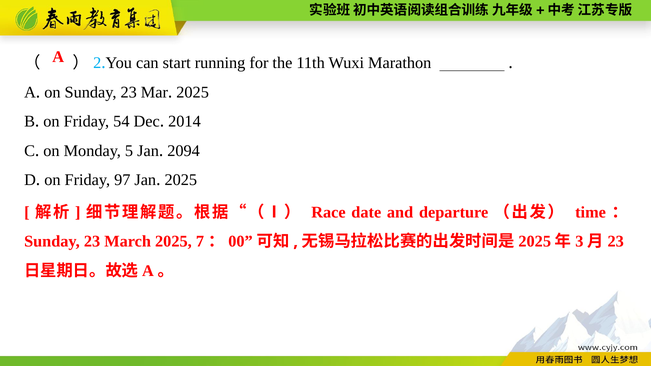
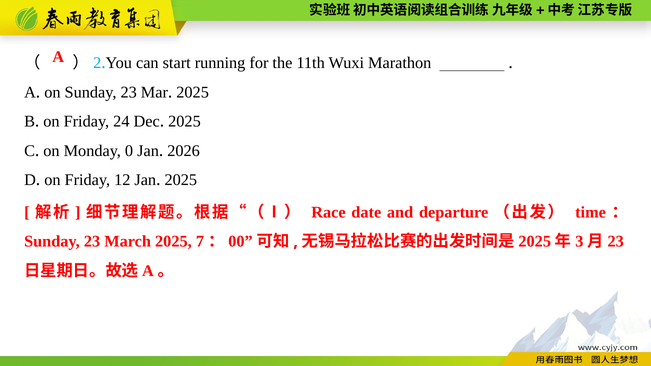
54: 54 -> 24
2014 at (184, 122): 2014 -> 2025
5: 5 -> 0
2094: 2094 -> 2026
97: 97 -> 12
